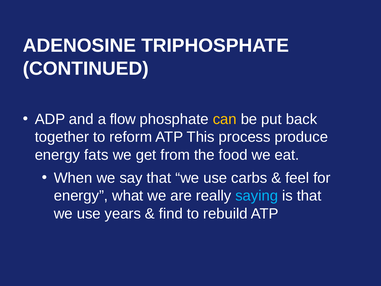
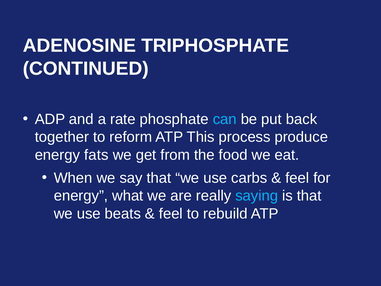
flow: flow -> rate
can colour: yellow -> light blue
years: years -> beats
find at (171, 213): find -> feel
